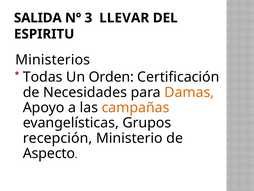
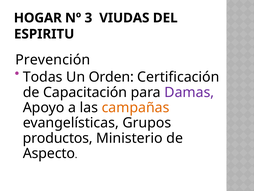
SALIDA: SALIDA -> HOGAR
LLEVAR: LLEVAR -> VIUDAS
Ministerios: Ministerios -> Prevención
Necesidades: Necesidades -> Capacitación
Damas colour: orange -> purple
recepción: recepción -> productos
